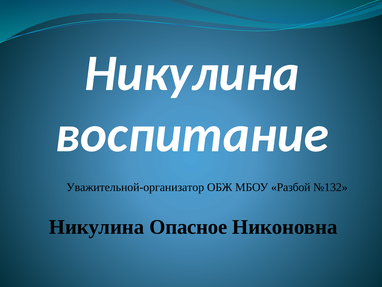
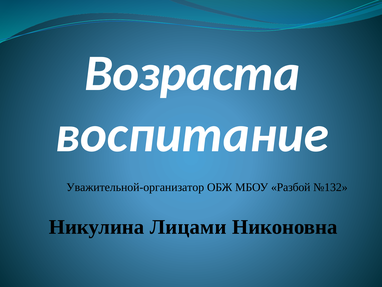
Никулина at (192, 73): Никулина -> Возраста
Опасное: Опасное -> Лицами
